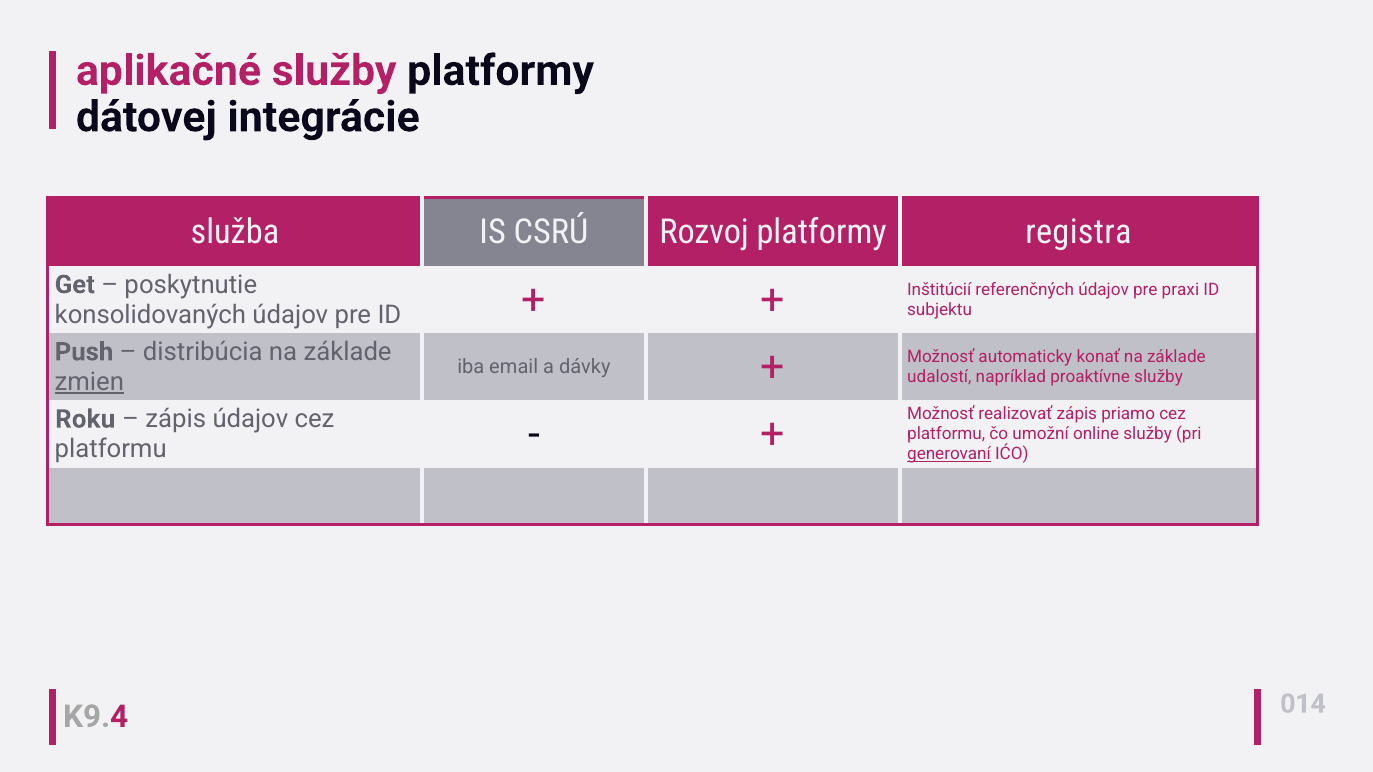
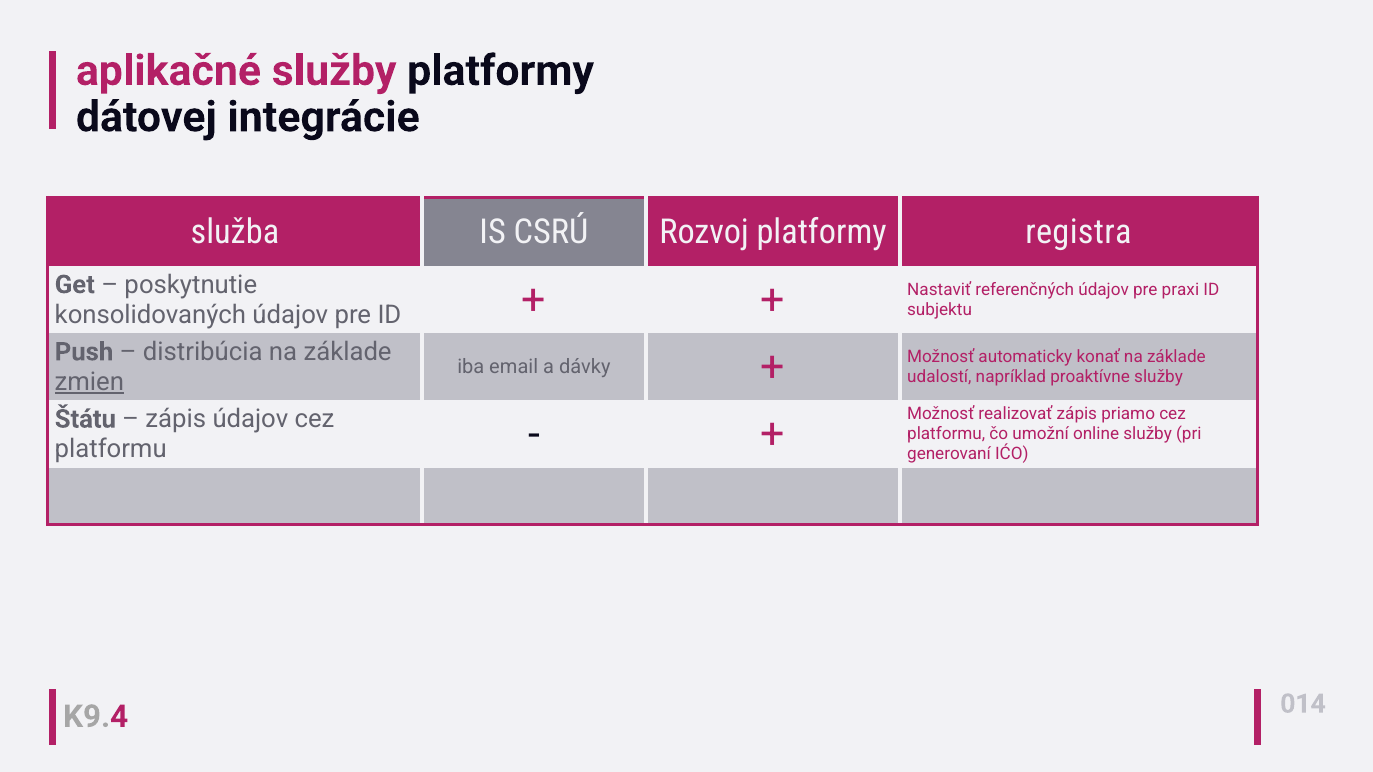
Inštitúcií: Inštitúcií -> Nastaviť
Roku: Roku -> Štátu
generovaní underline: present -> none
